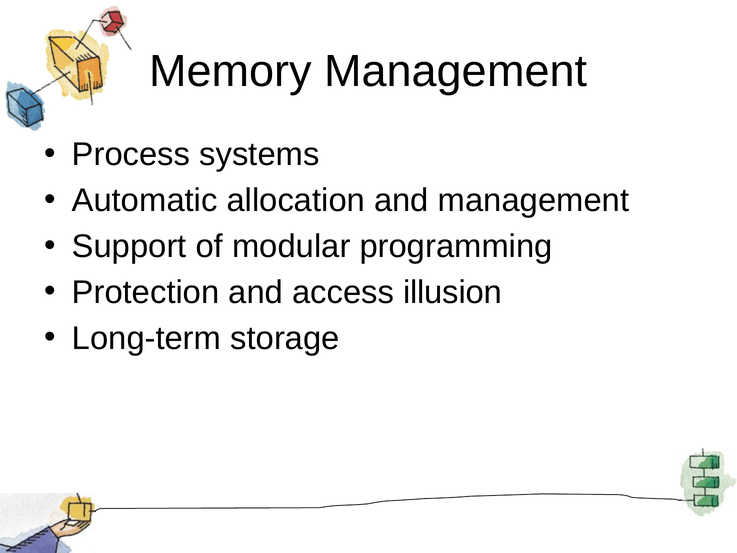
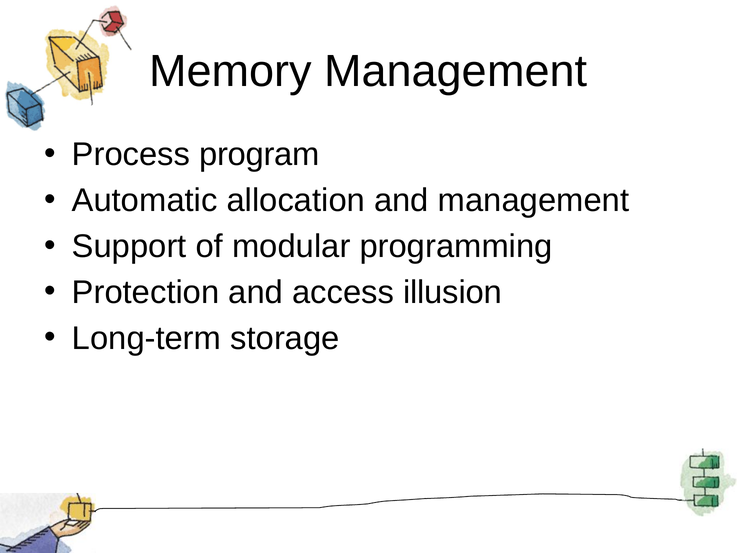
systems: systems -> program
